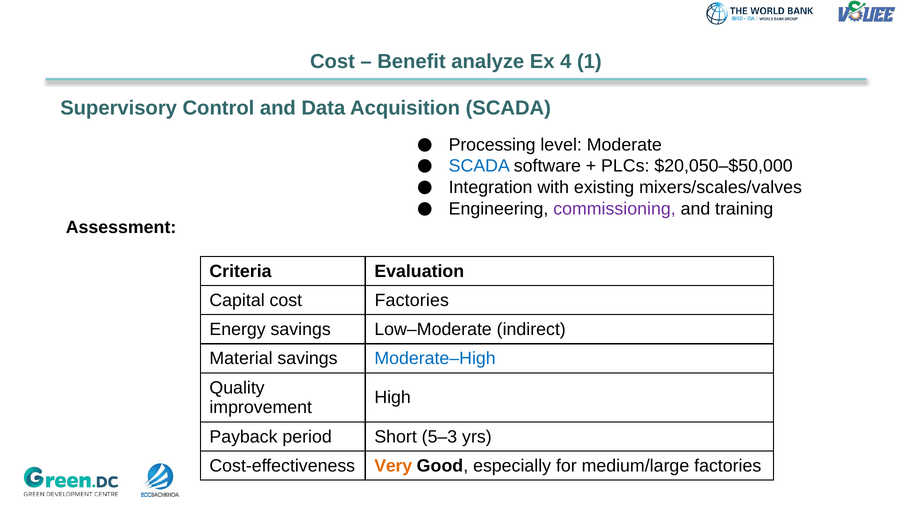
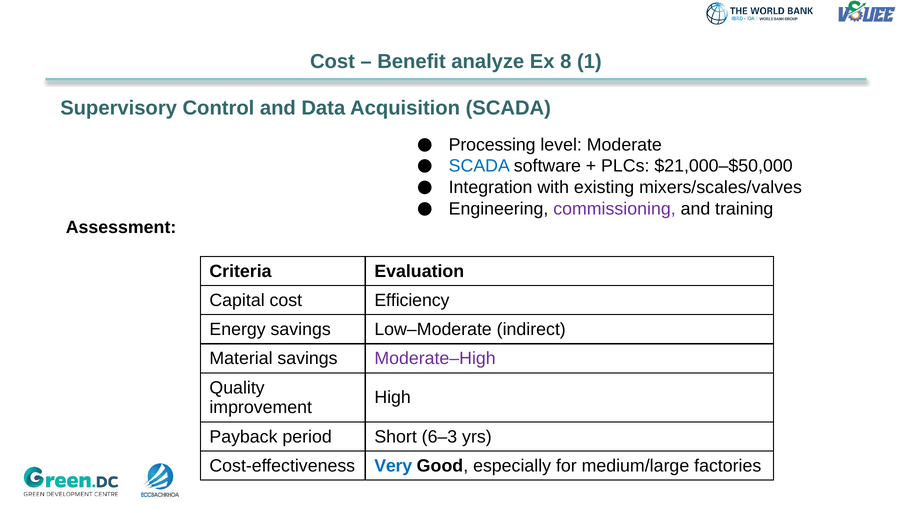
4: 4 -> 8
$20,050–$50,000: $20,050–$50,000 -> $21,000–$50,000
cost Factories: Factories -> Efficiency
Moderate–High colour: blue -> purple
5–3: 5–3 -> 6–3
Very colour: orange -> blue
